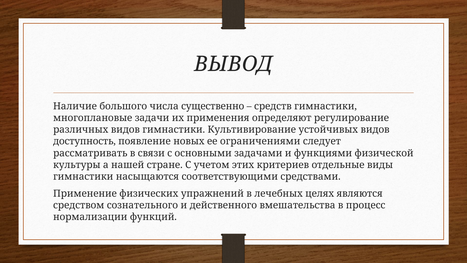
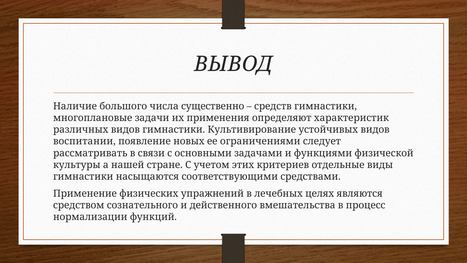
регулирование: регулирование -> характеристик
доступность: доступность -> воспитании
